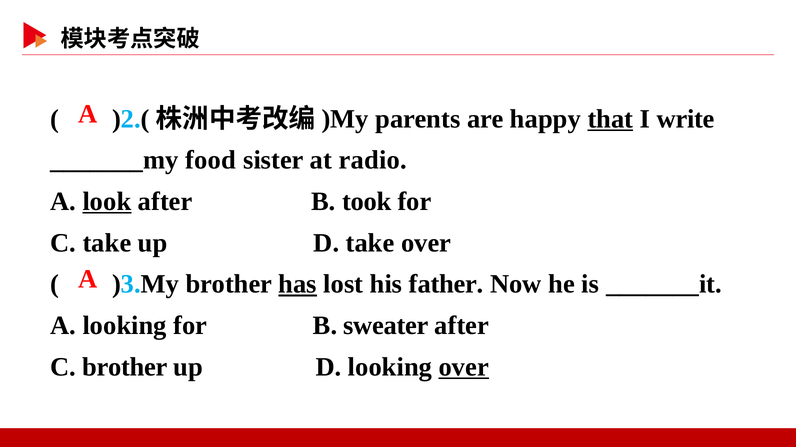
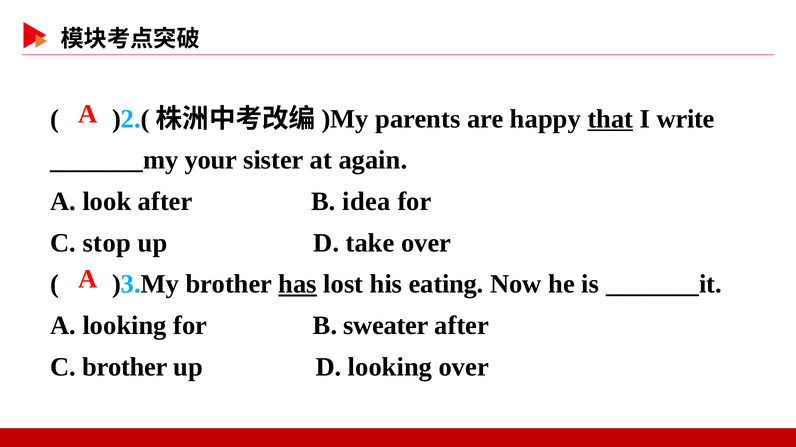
food: food -> your
radio: radio -> again
look underline: present -> none
took: took -> idea
C take: take -> stop
father: father -> eating
over at (464, 367) underline: present -> none
